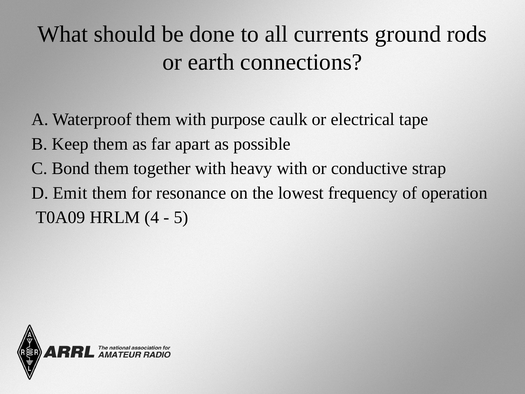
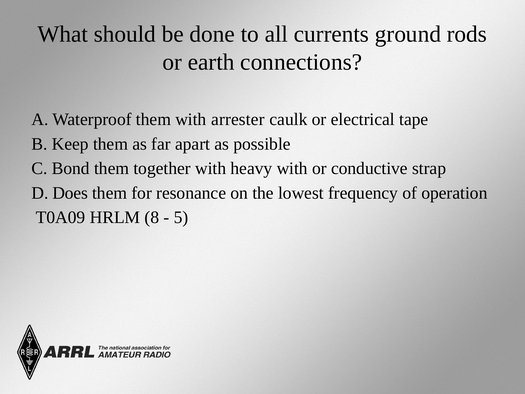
purpose: purpose -> arrester
Emit: Emit -> Does
4: 4 -> 8
